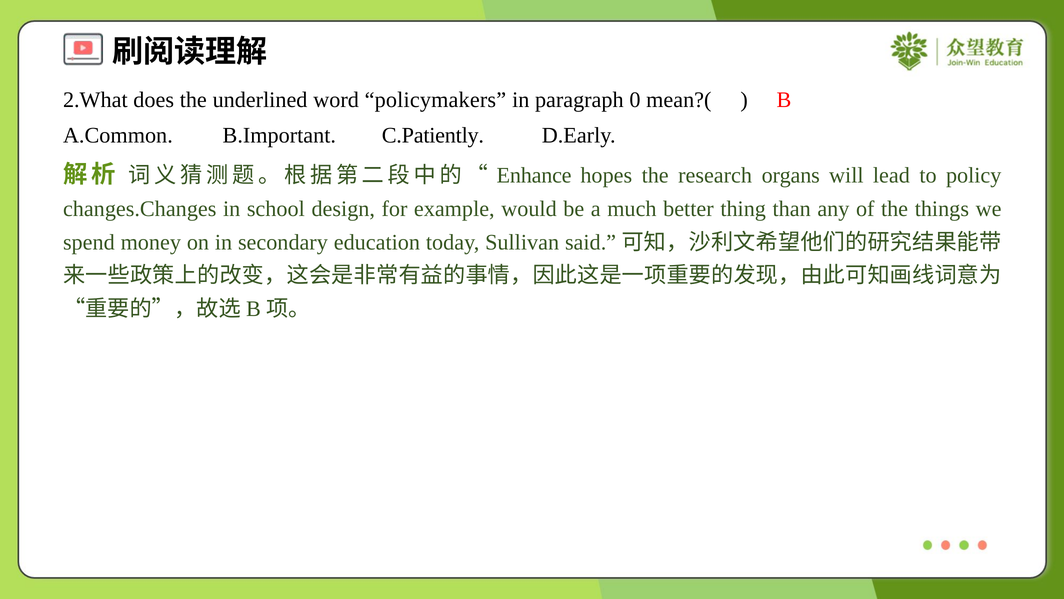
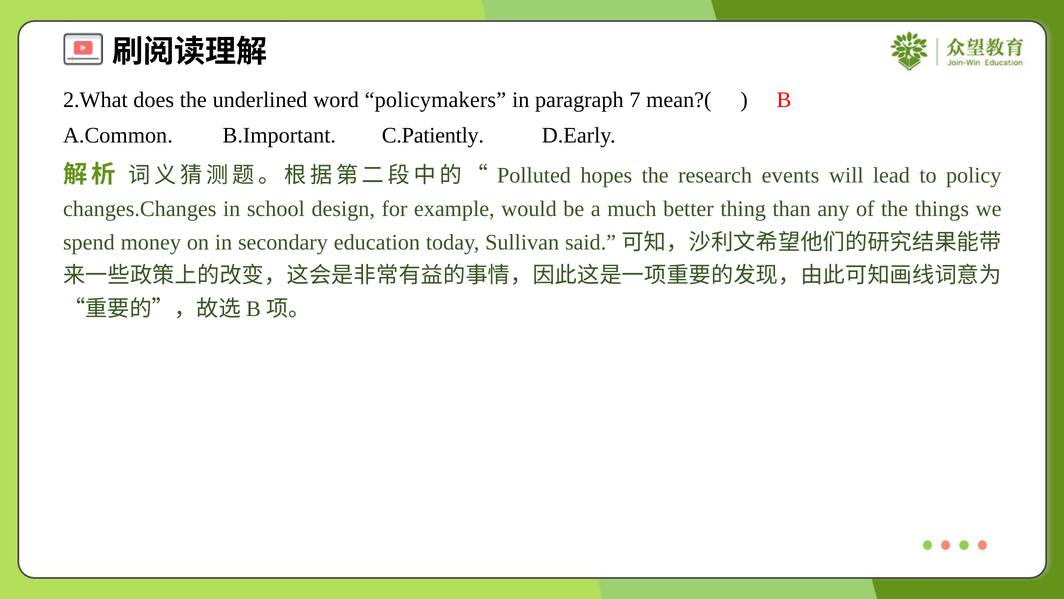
0: 0 -> 7
Enhance: Enhance -> Polluted
organs: organs -> events
